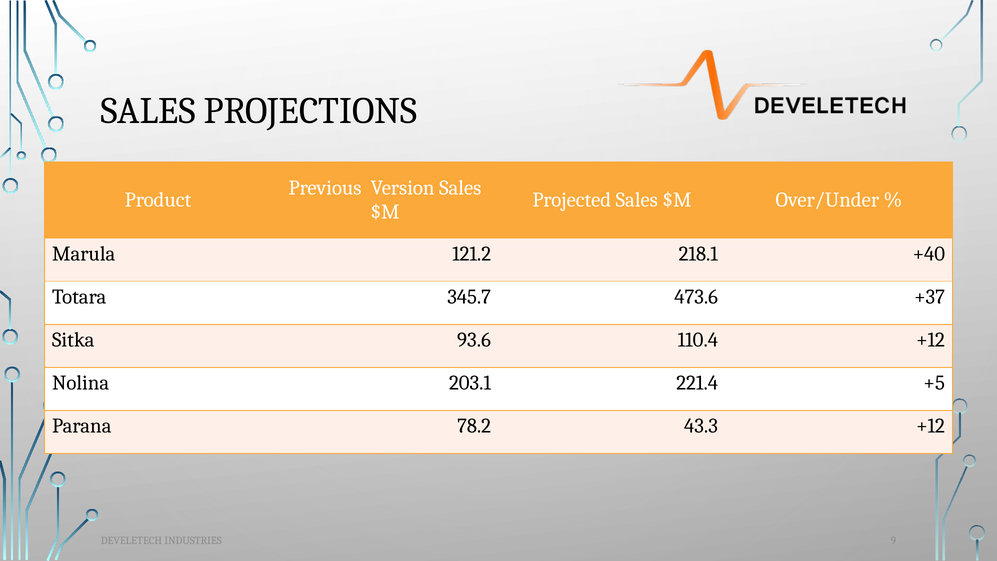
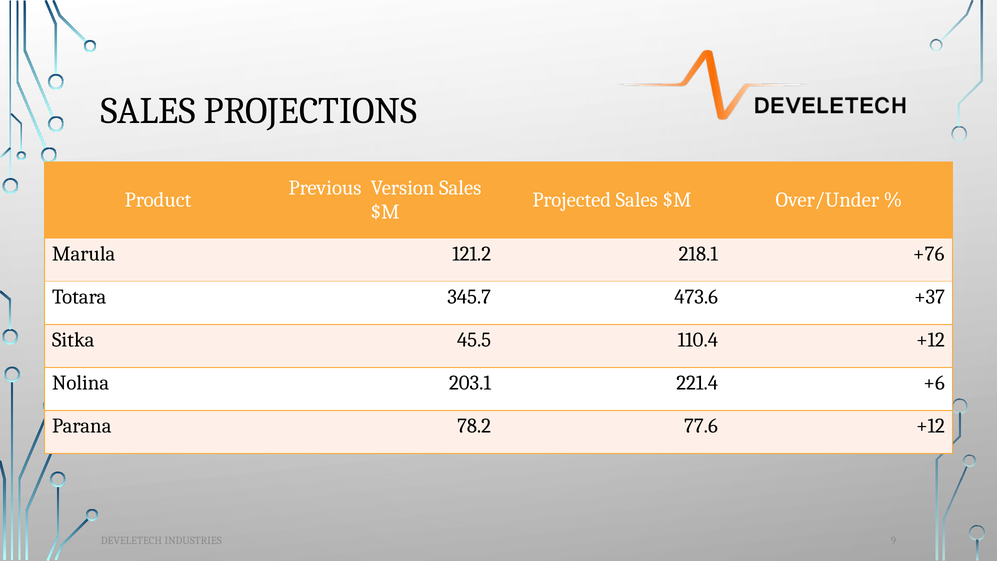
+40: +40 -> +76
93.6: 93.6 -> 45.5
+5: +5 -> +6
43.3: 43.3 -> 77.6
